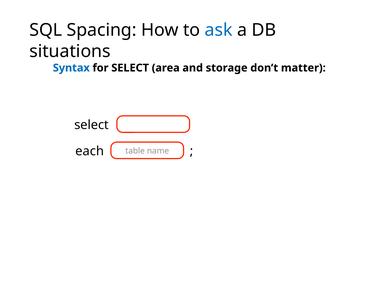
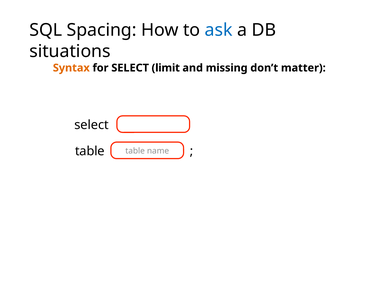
Syntax colour: blue -> orange
area: area -> limit
storage: storage -> missing
each at (90, 152): each -> table
